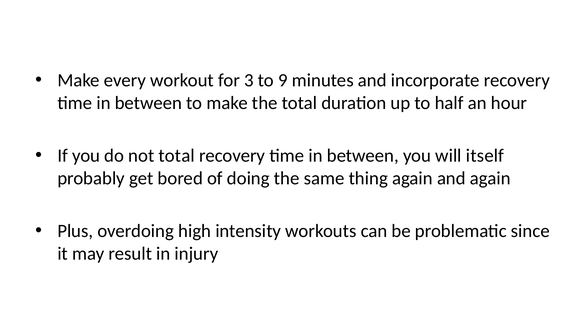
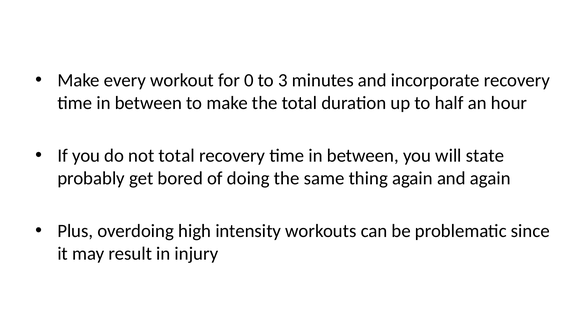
3: 3 -> 0
9: 9 -> 3
itself: itself -> state
